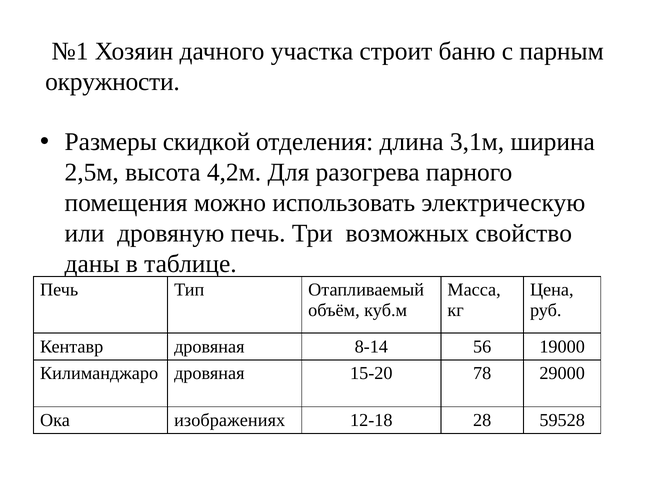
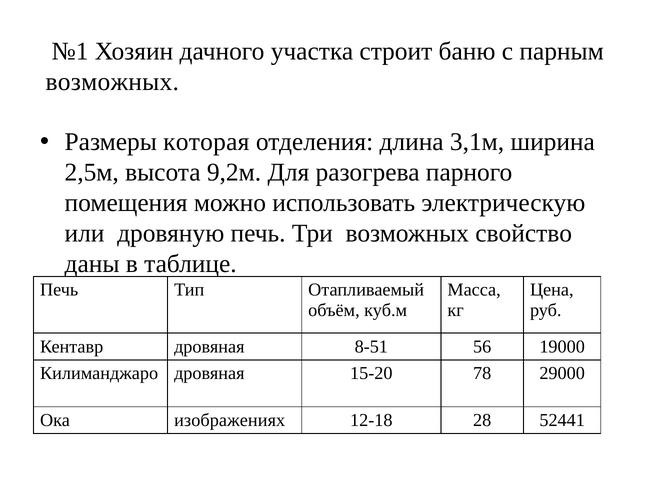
окружности at (112, 82): окружности -> возможных
скидкой: скидкой -> которая
4,2м: 4,2м -> 9,2м
8-14: 8-14 -> 8-51
59528: 59528 -> 52441
